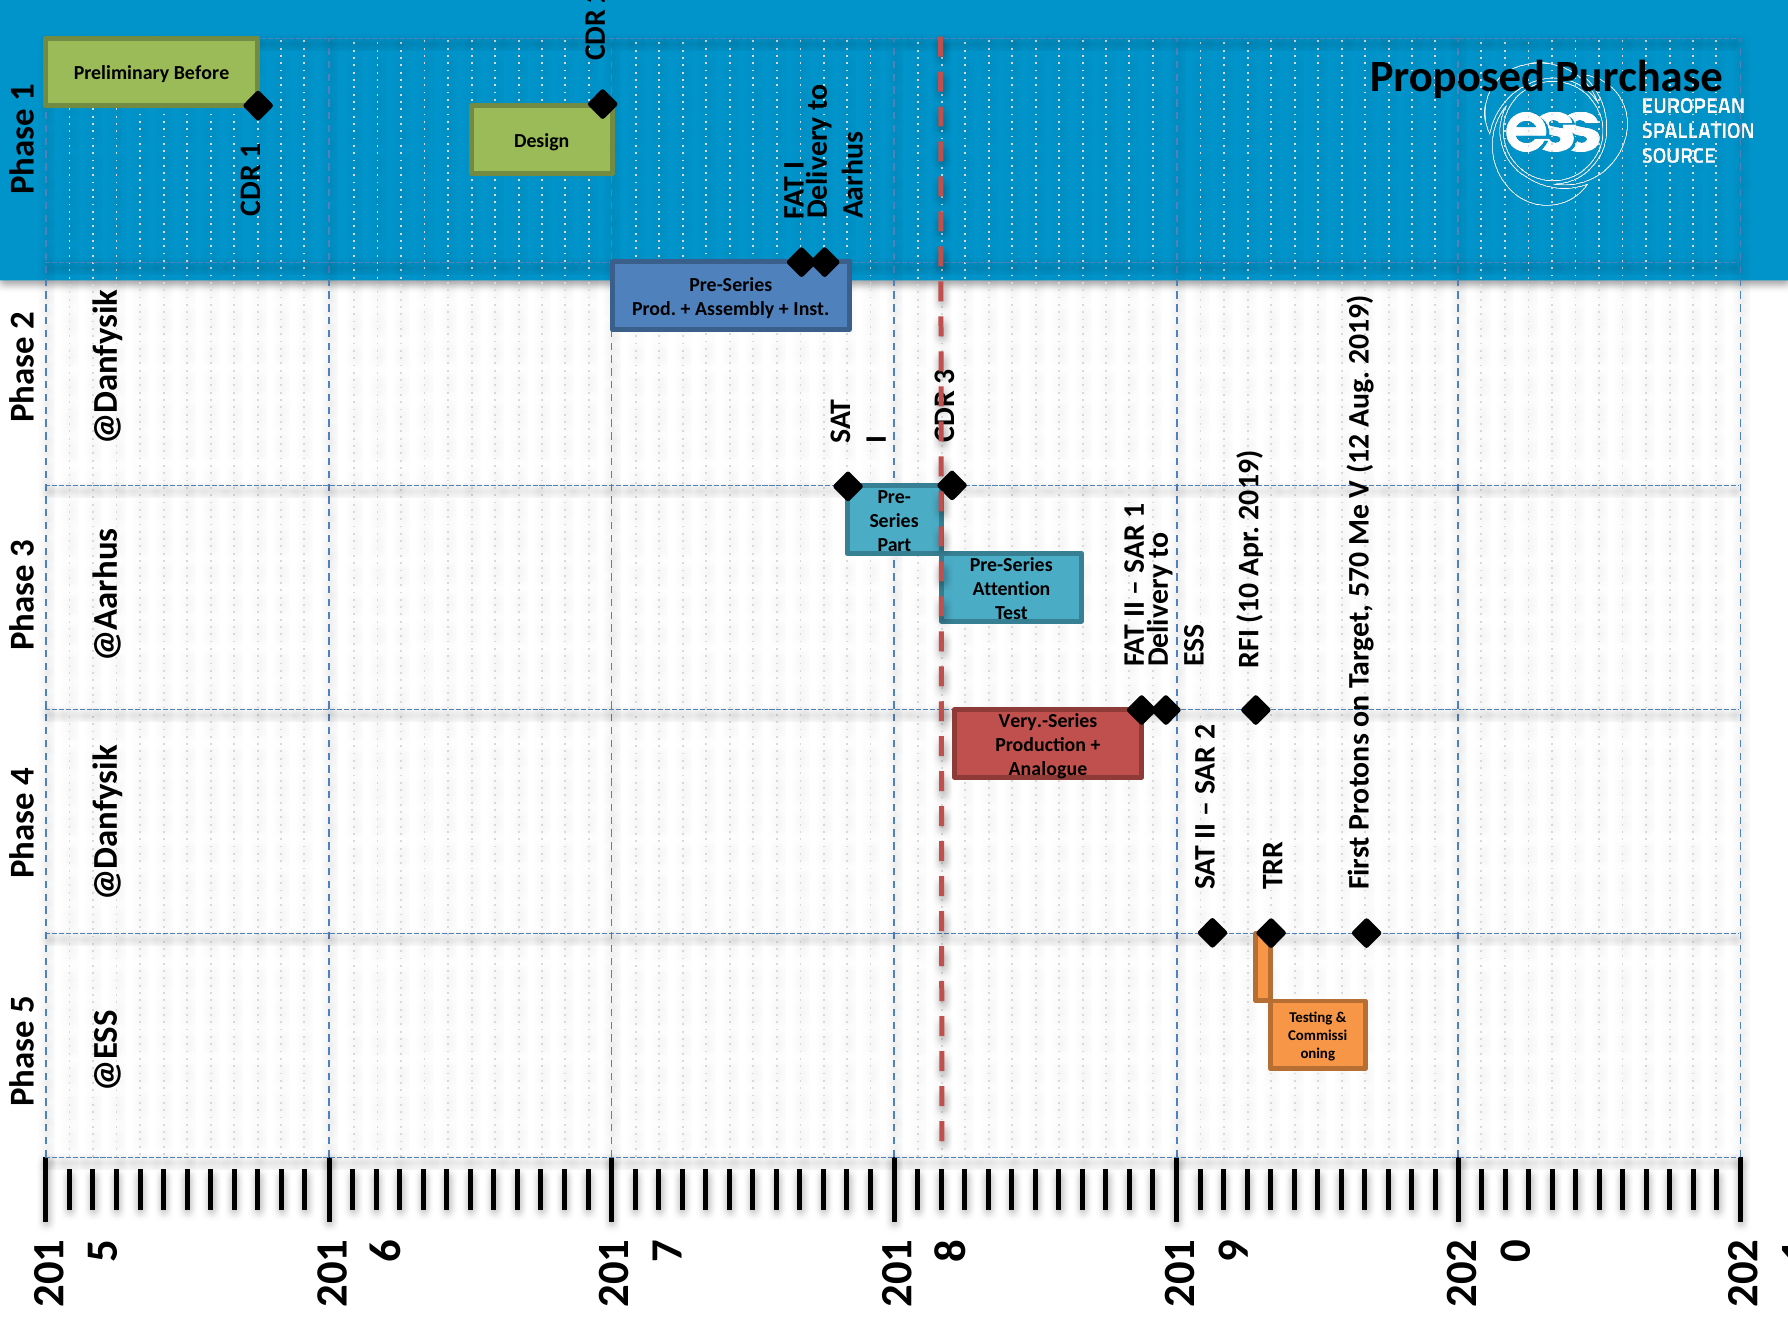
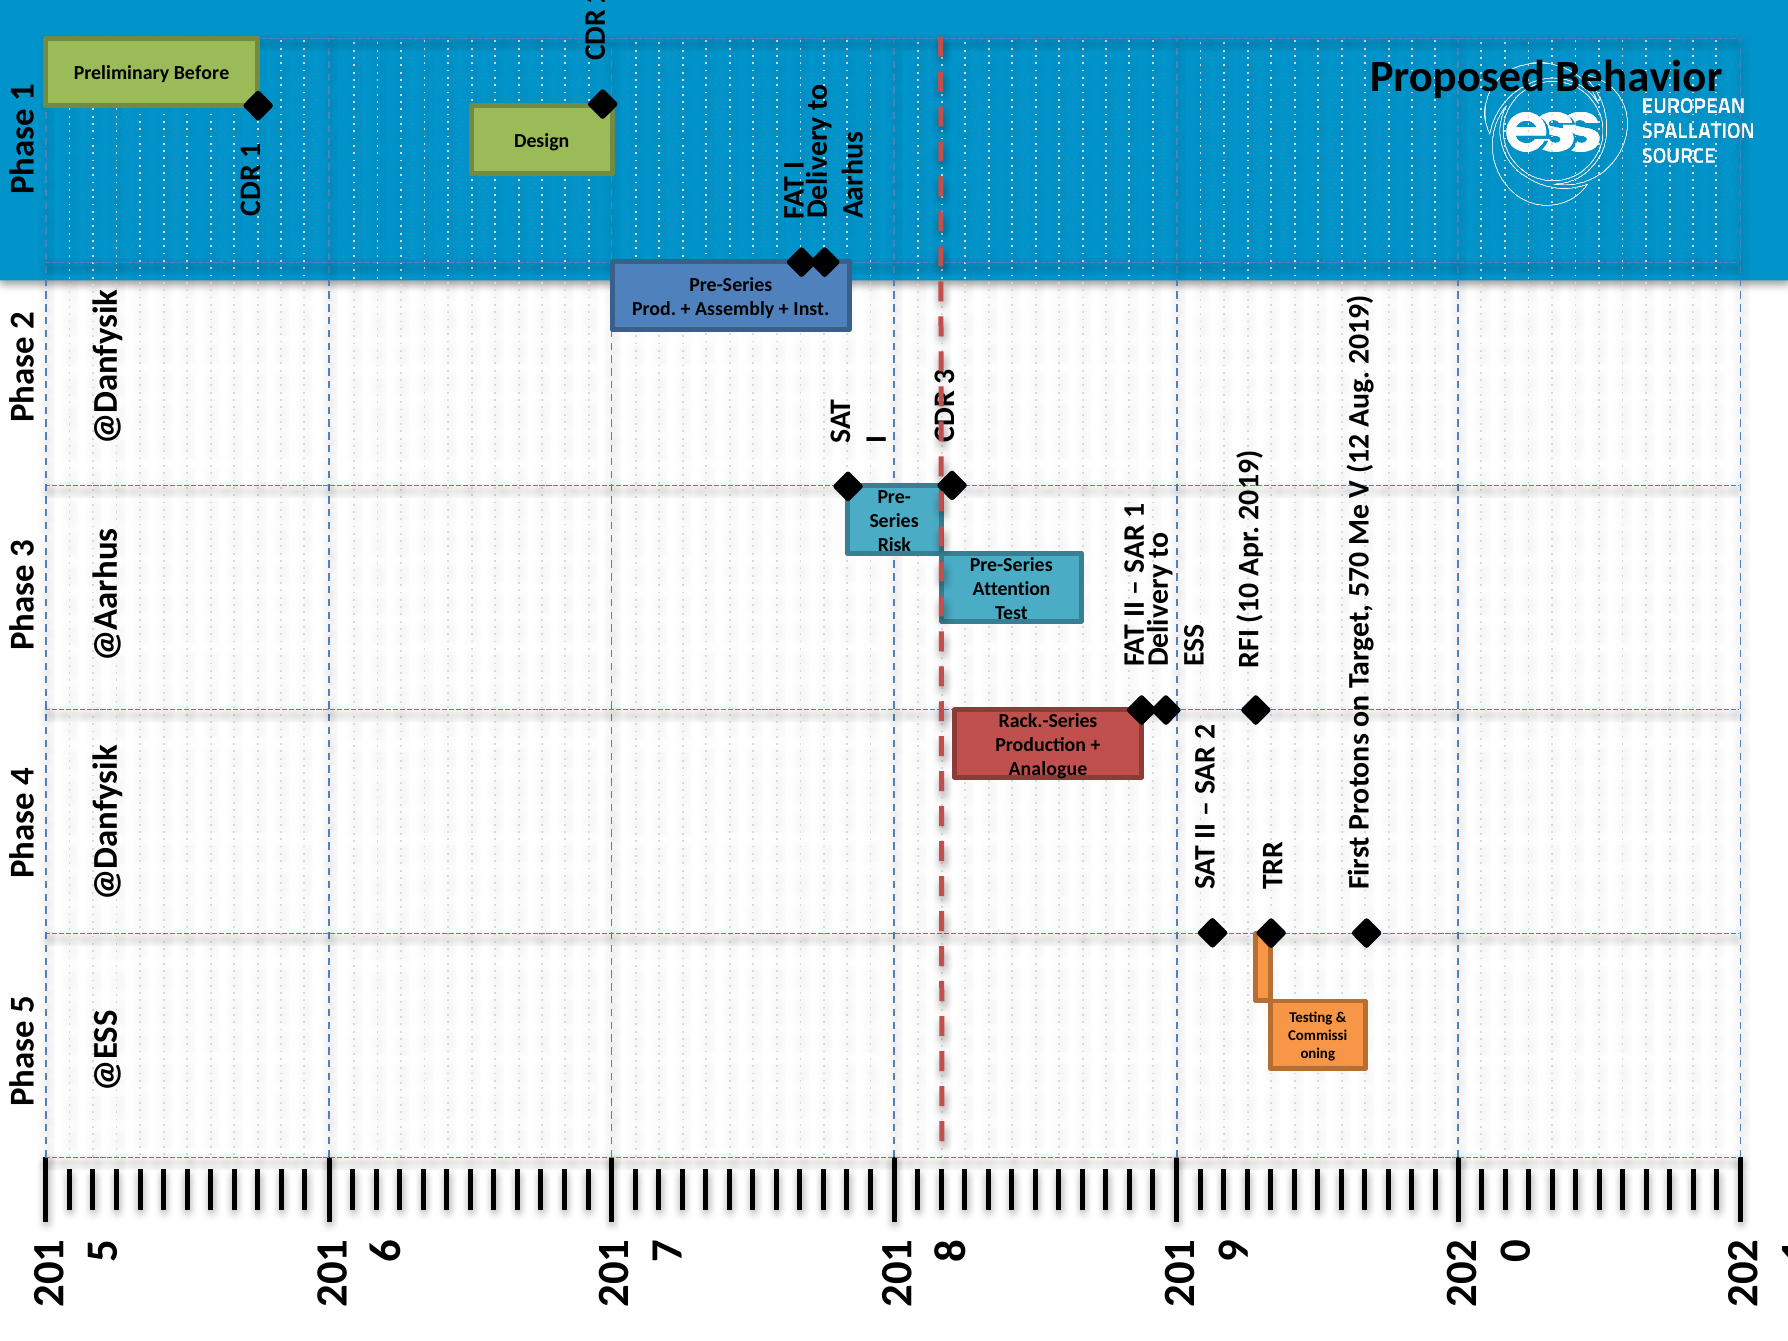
Purchase: Purchase -> Behavior
Part: Part -> Risk
Very.-Series: Very.-Series -> Rack.-Series
